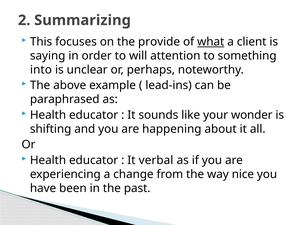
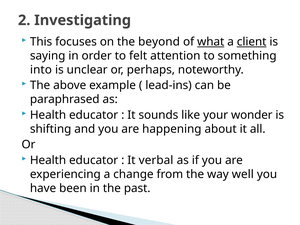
Summarizing: Summarizing -> Investigating
provide: provide -> beyond
client underline: none -> present
will: will -> felt
nice: nice -> well
